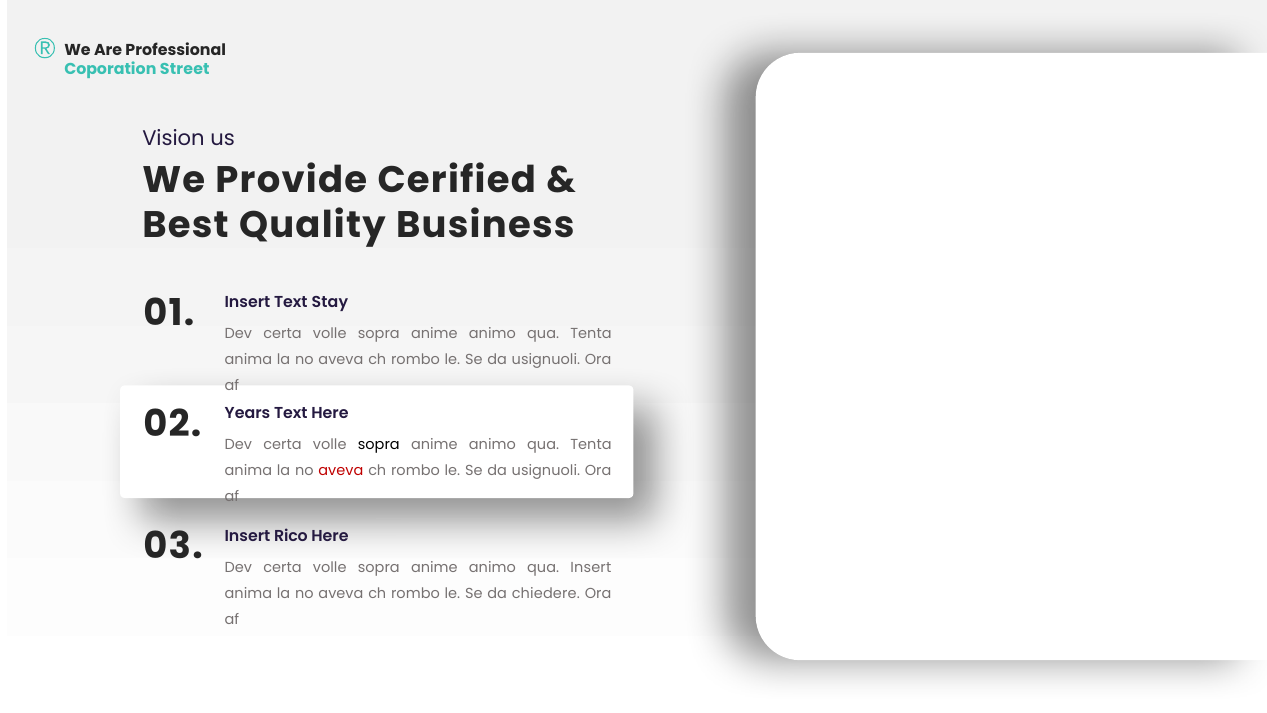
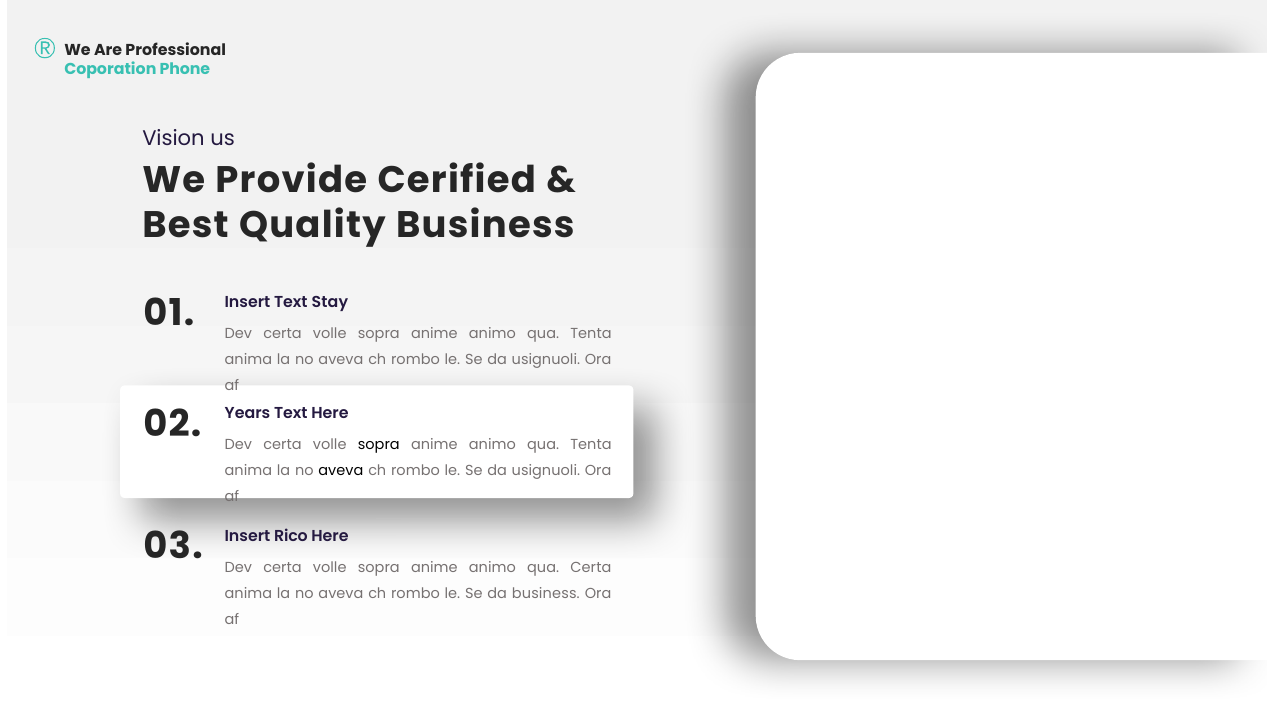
Street: Street -> Phone
aveva at (341, 471) colour: red -> black
qua Insert: Insert -> Certa
da chiedere: chiedere -> business
